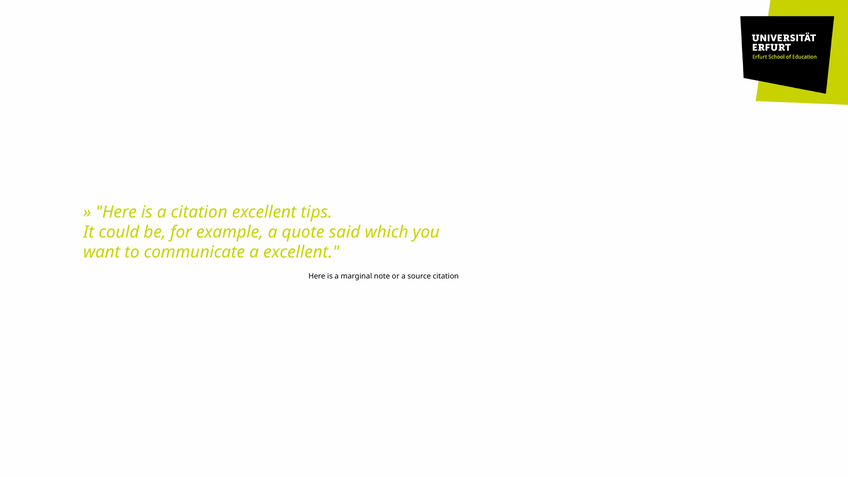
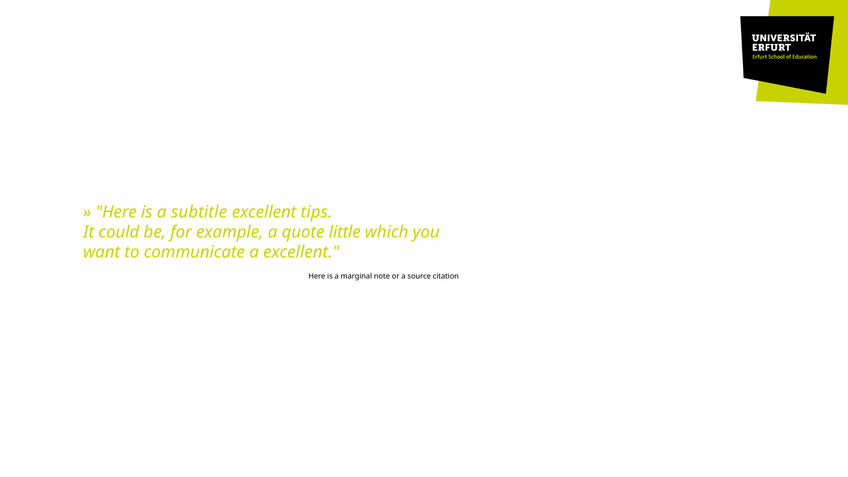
a citation: citation -> subtitle
said: said -> little
